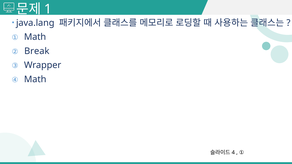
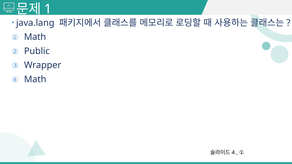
Break: Break -> Public
